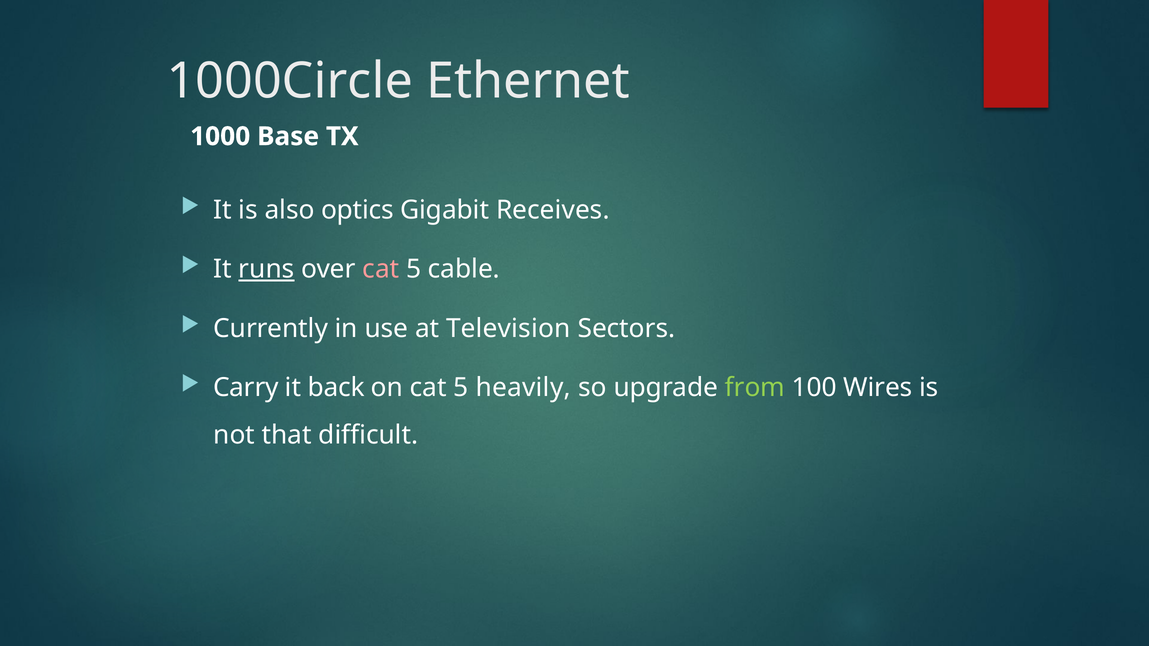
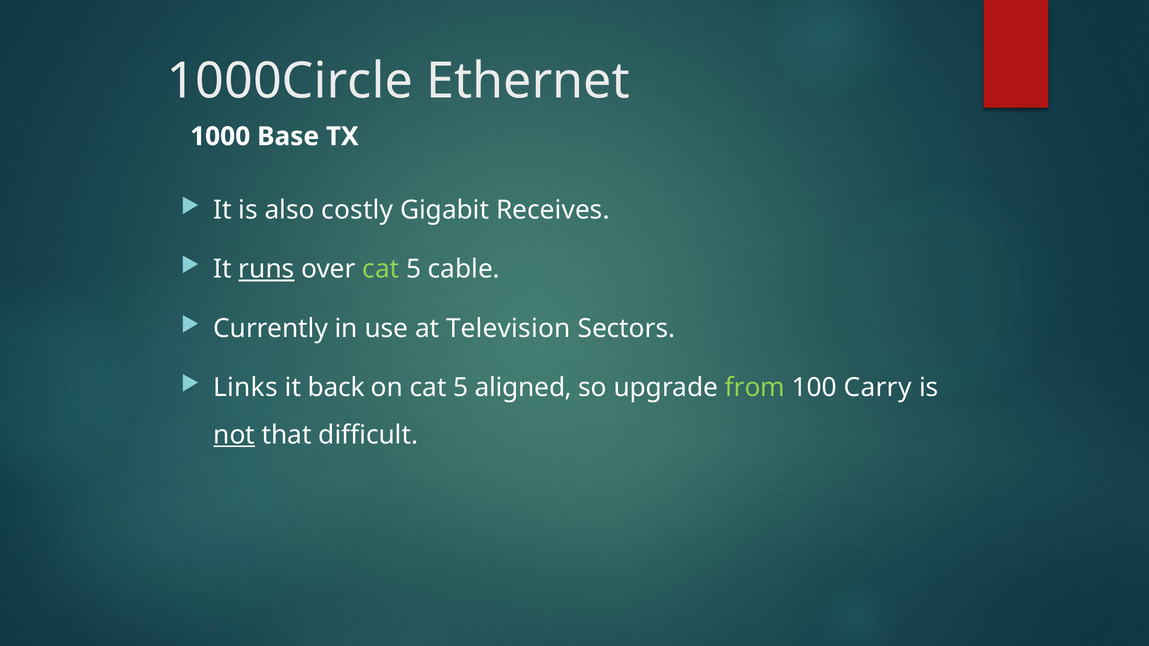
optics: optics -> costly
cat at (381, 269) colour: pink -> light green
Carry: Carry -> Links
heavily: heavily -> aligned
Wires: Wires -> Carry
not underline: none -> present
